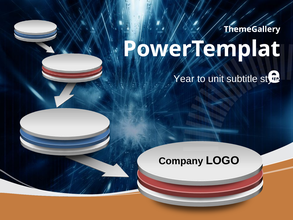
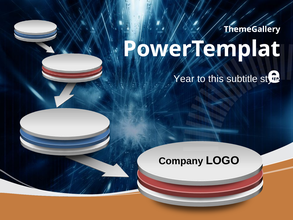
unit: unit -> this
